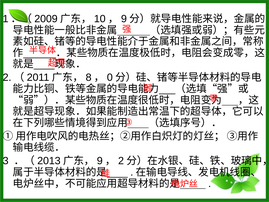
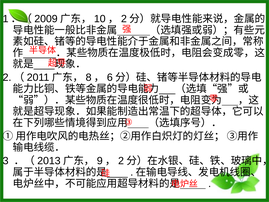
9 at (124, 19): 9 -> 2
0: 0 -> 6
